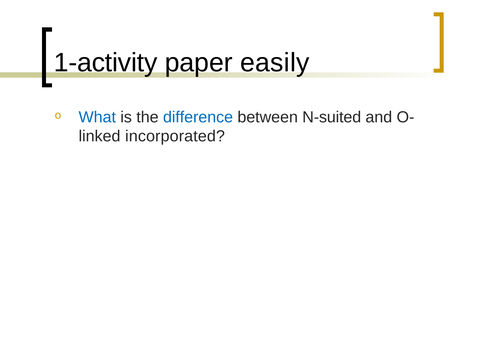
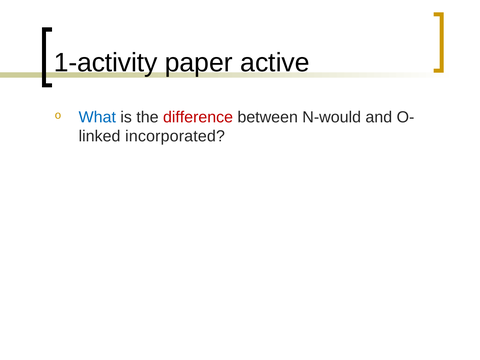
easily: easily -> active
difference colour: blue -> red
N-suited: N-suited -> N-would
